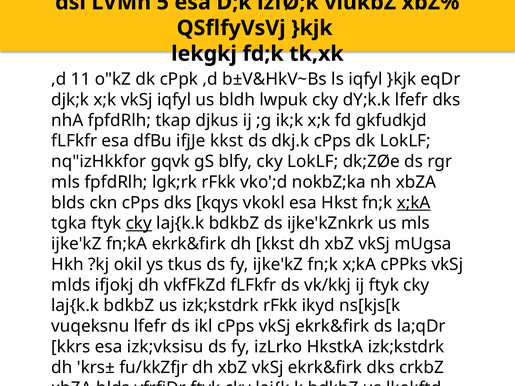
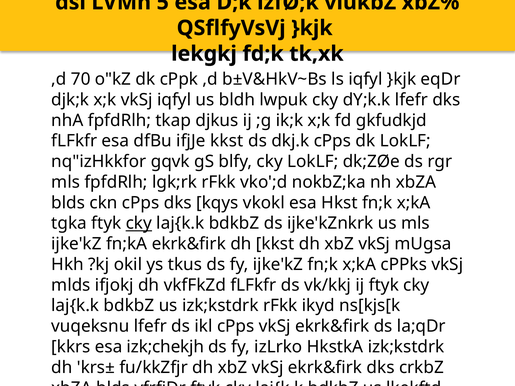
11: 11 -> 70
x;kA at (414, 203) underline: present -> none
izk;vksisu: izk;vksisu -> izk;chekjh
